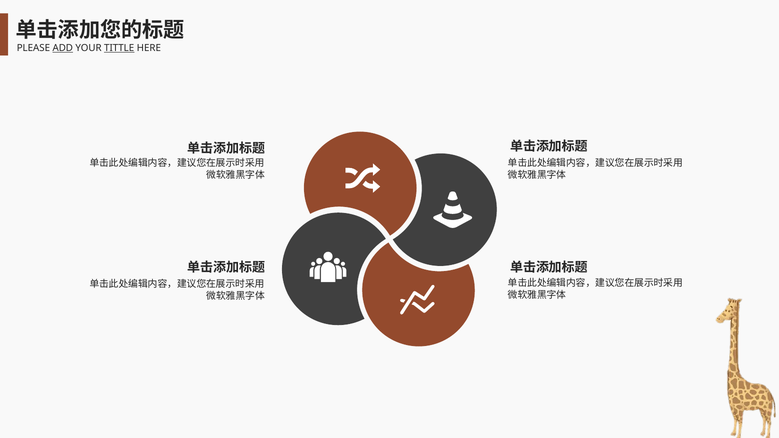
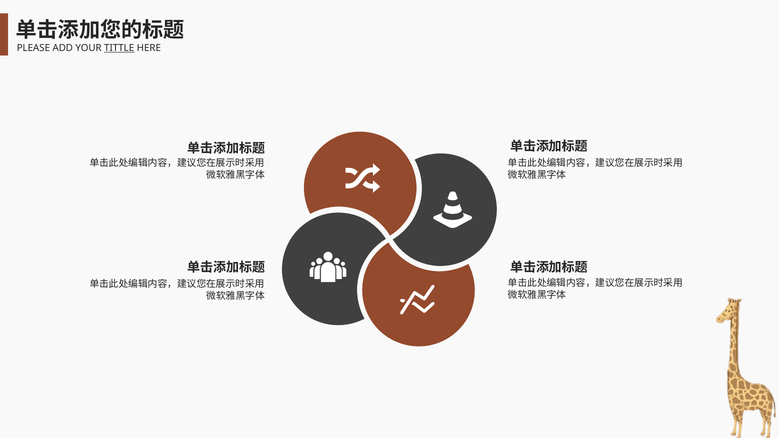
ADD underline: present -> none
